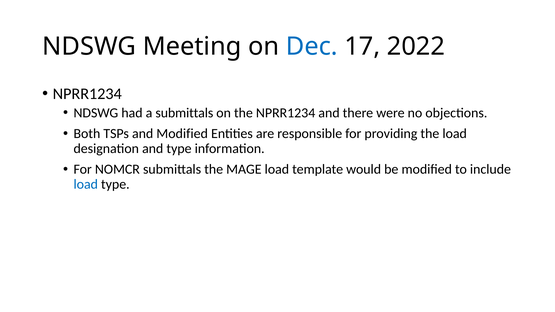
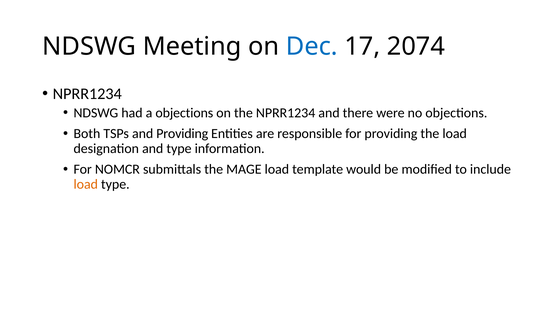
2022: 2022 -> 2074
a submittals: submittals -> objections
and Modified: Modified -> Providing
load at (86, 184) colour: blue -> orange
